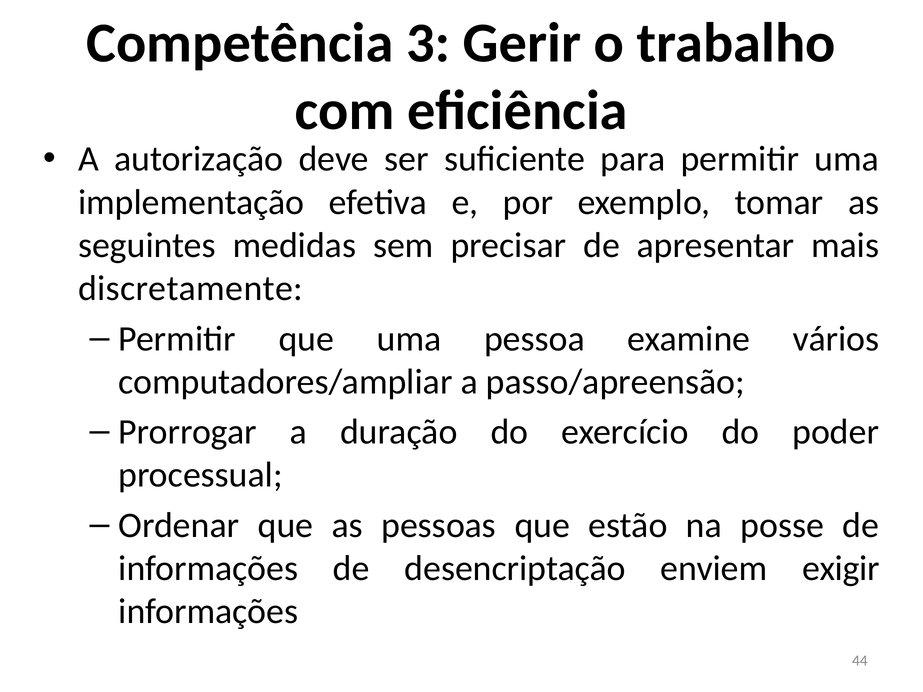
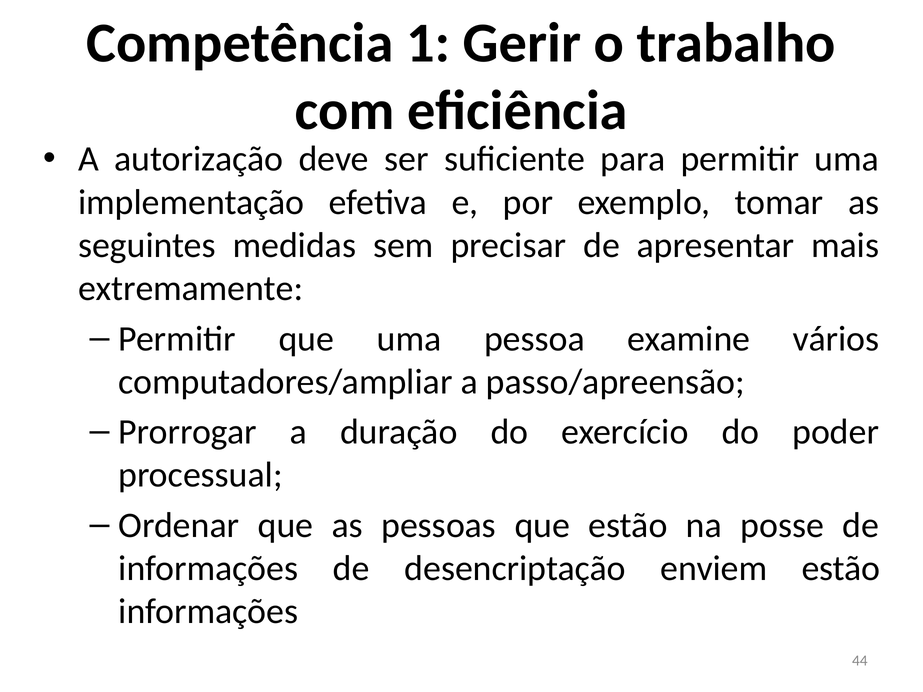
3: 3 -> 1
discretamente: discretamente -> extremamente
enviem exigir: exigir -> estão
